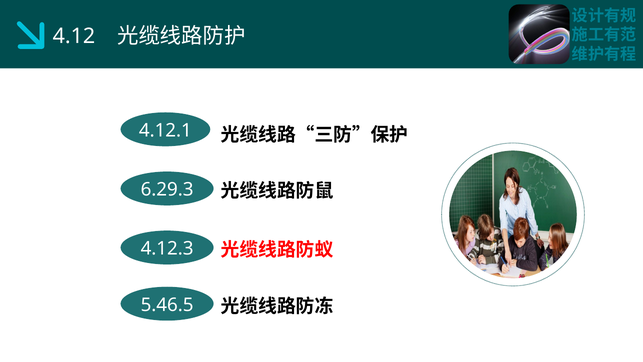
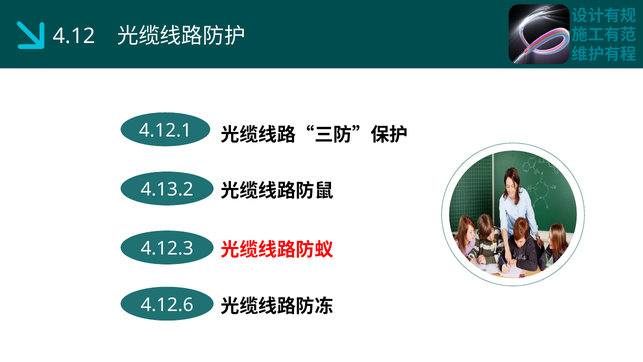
6.29.3: 6.29.3 -> 4.13.2
5.46.5: 5.46.5 -> 4.12.6
